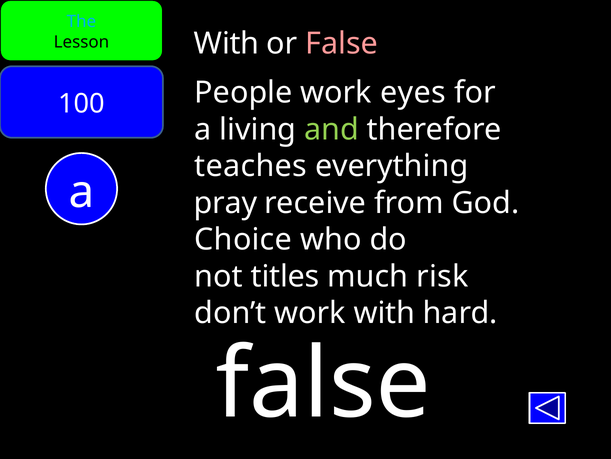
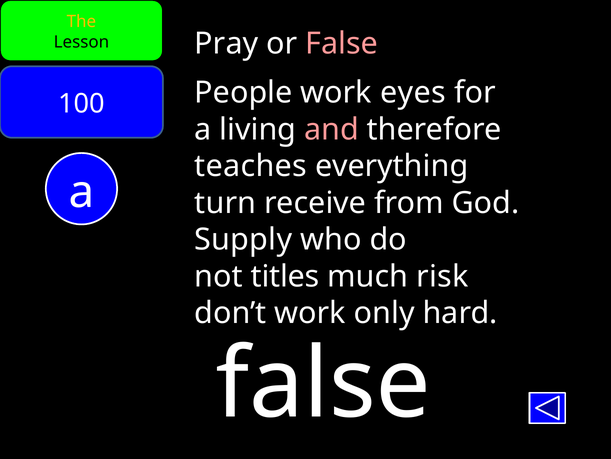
The colour: light blue -> yellow
With at (227, 44): With -> Pray
and colour: light green -> pink
pray: pray -> turn
Choice: Choice -> Supply
work with: with -> only
